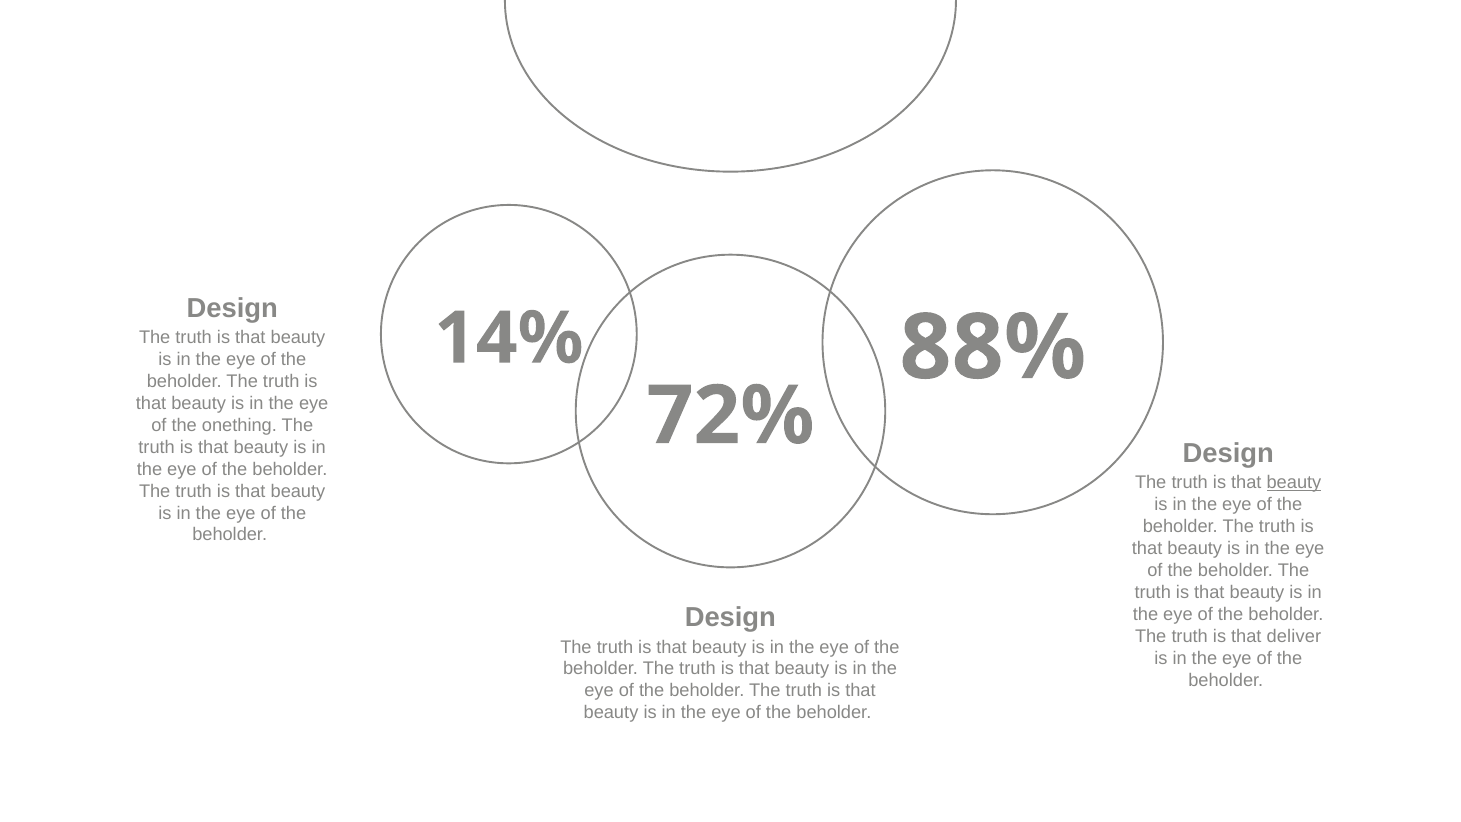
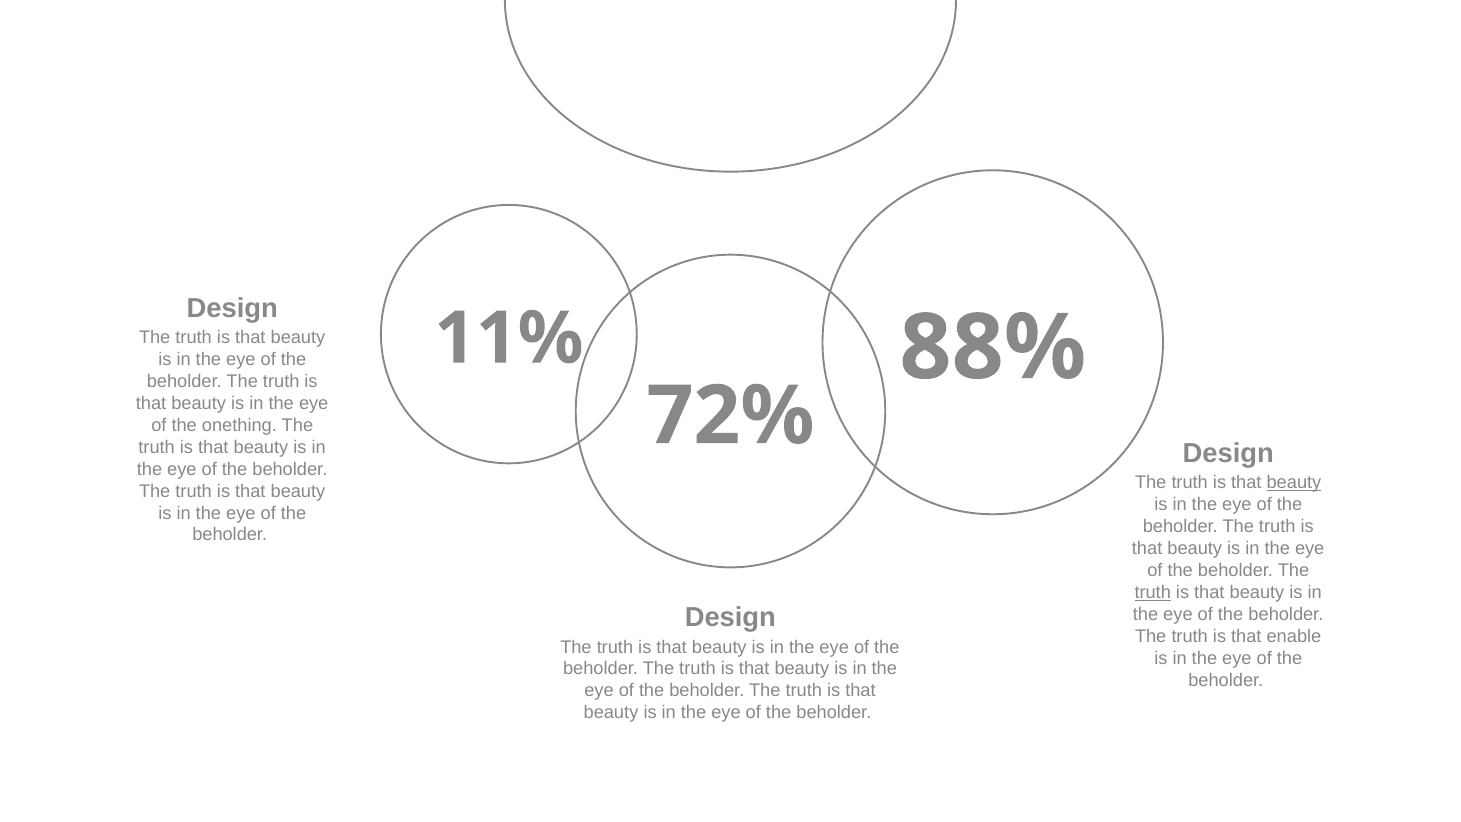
14%: 14% -> 11%
truth at (1153, 592) underline: none -> present
deliver: deliver -> enable
